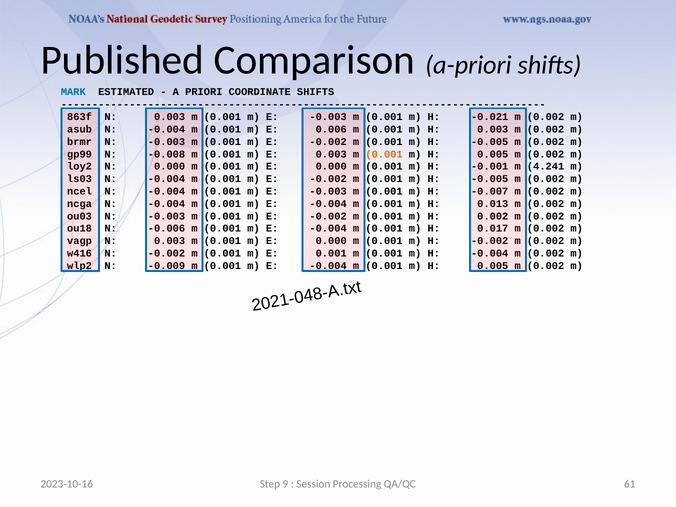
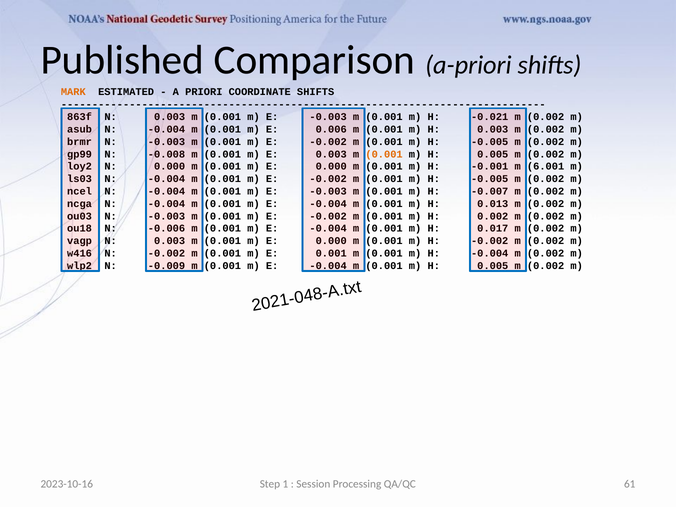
MARK colour: blue -> orange
4.241: 4.241 -> 6.001
9: 9 -> 1
